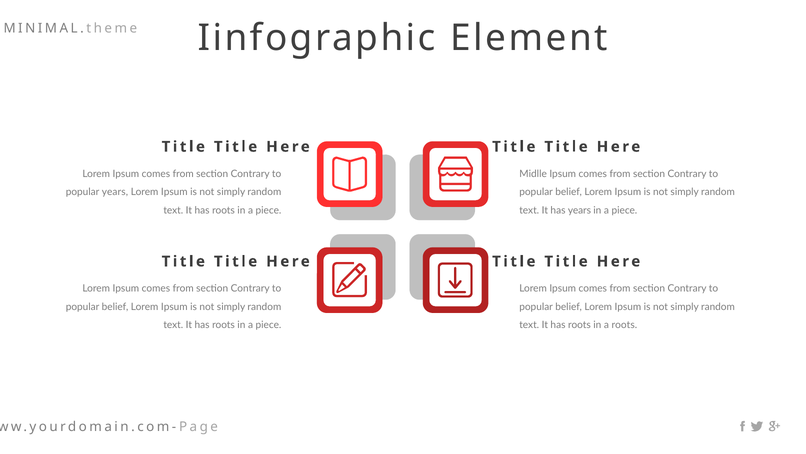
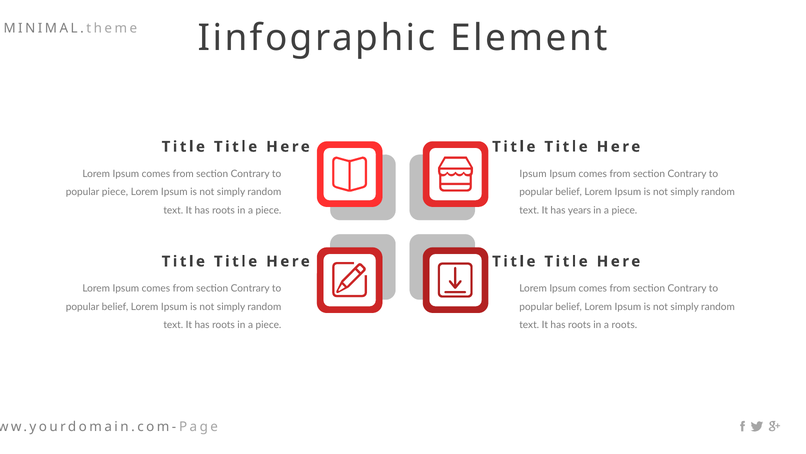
Midlle at (533, 174): Midlle -> Ipsum
popular years: years -> piece
